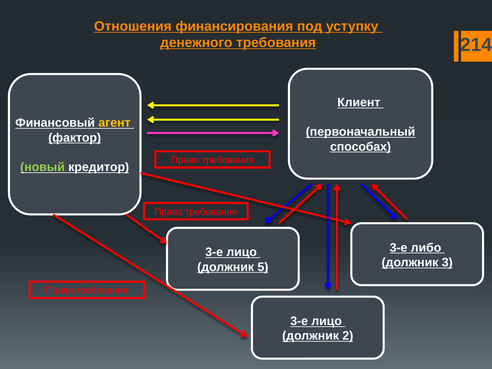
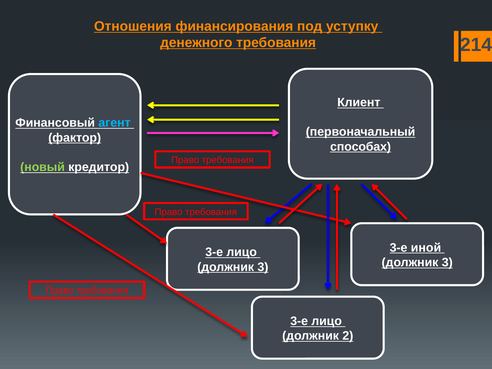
агент colour: yellow -> light blue
либо: либо -> иной
5 at (263, 267): 5 -> 3
